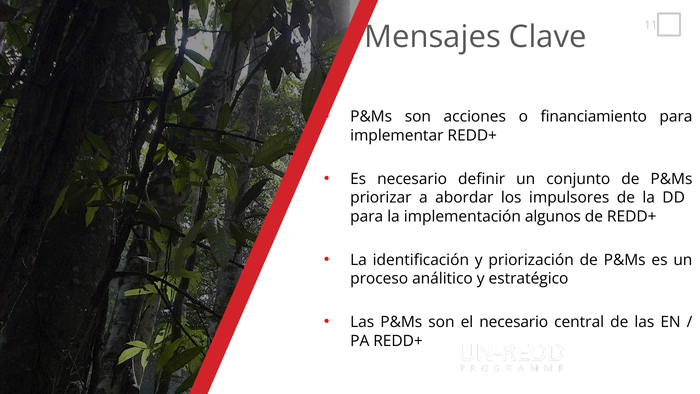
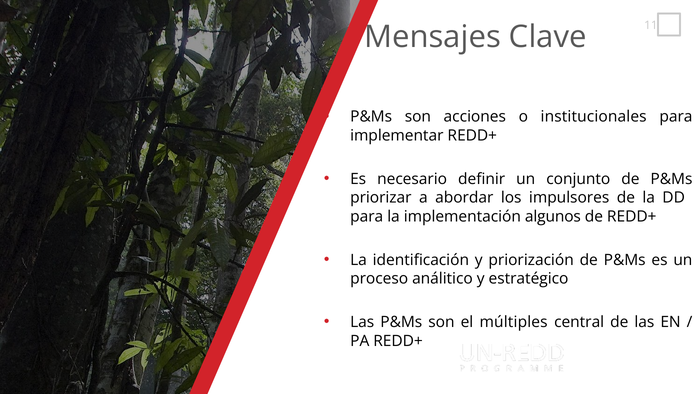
financiamiento: financiamiento -> institucionales
el necesario: necesario -> múltiples
